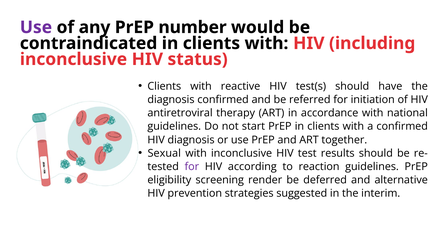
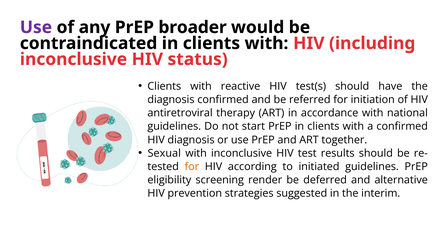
number: number -> broader
for at (192, 167) colour: purple -> orange
reaction: reaction -> initiated
